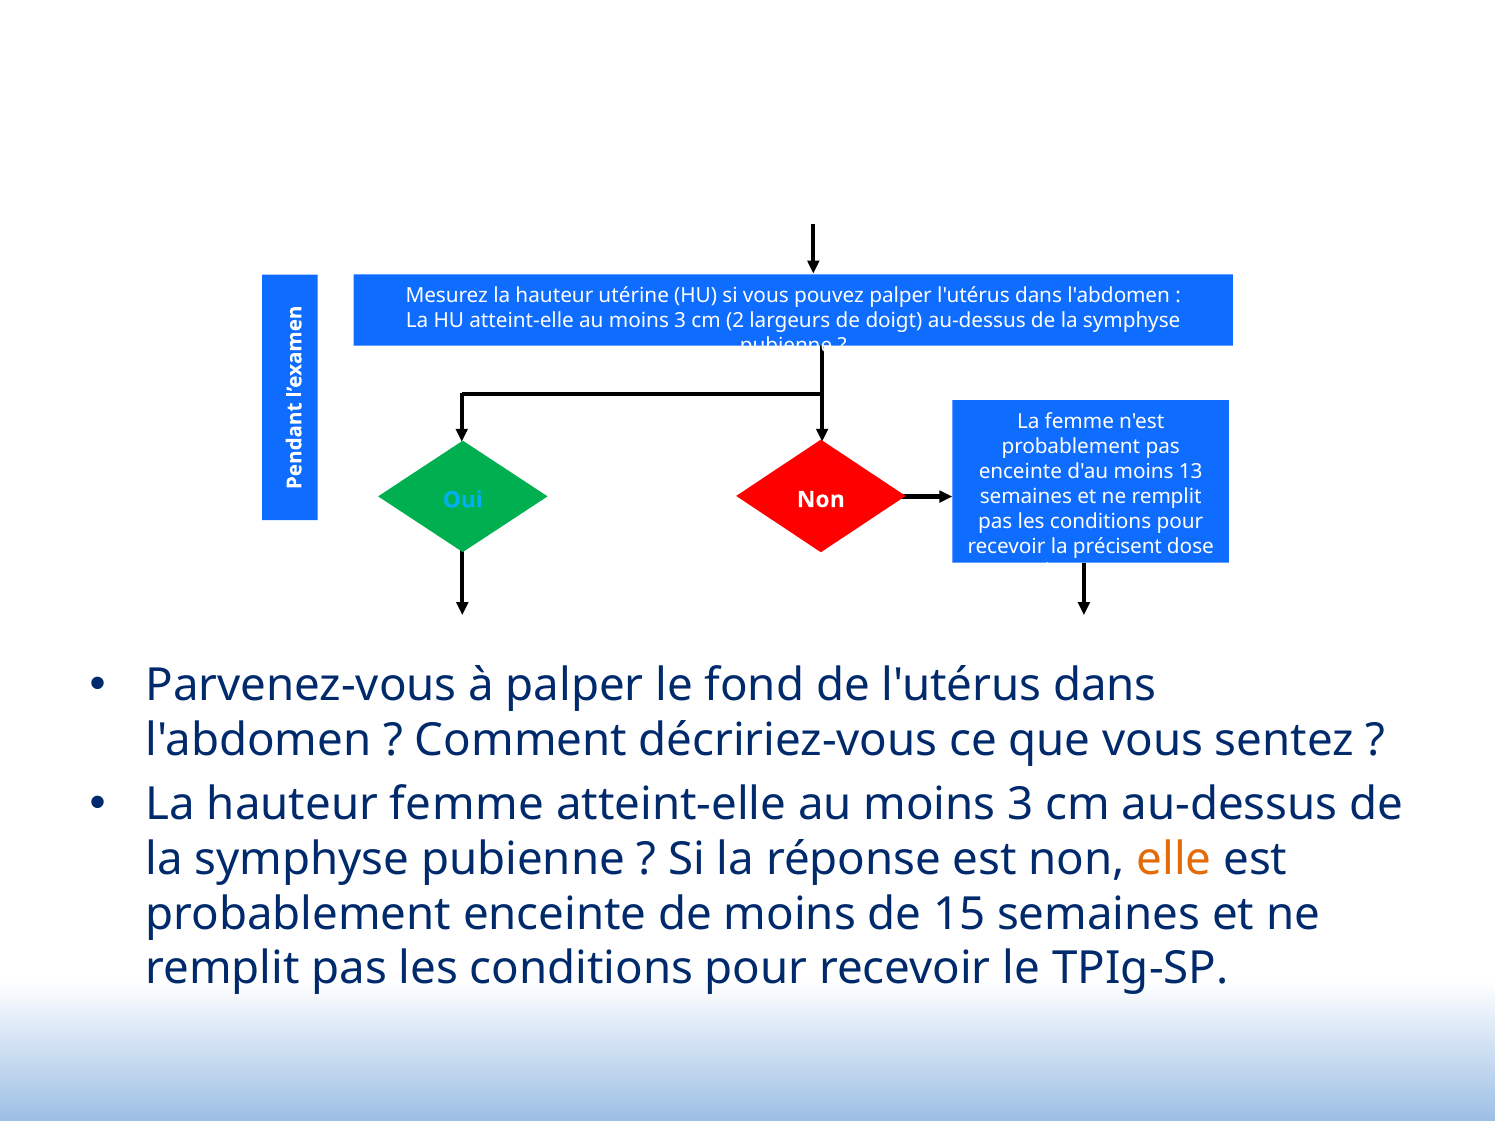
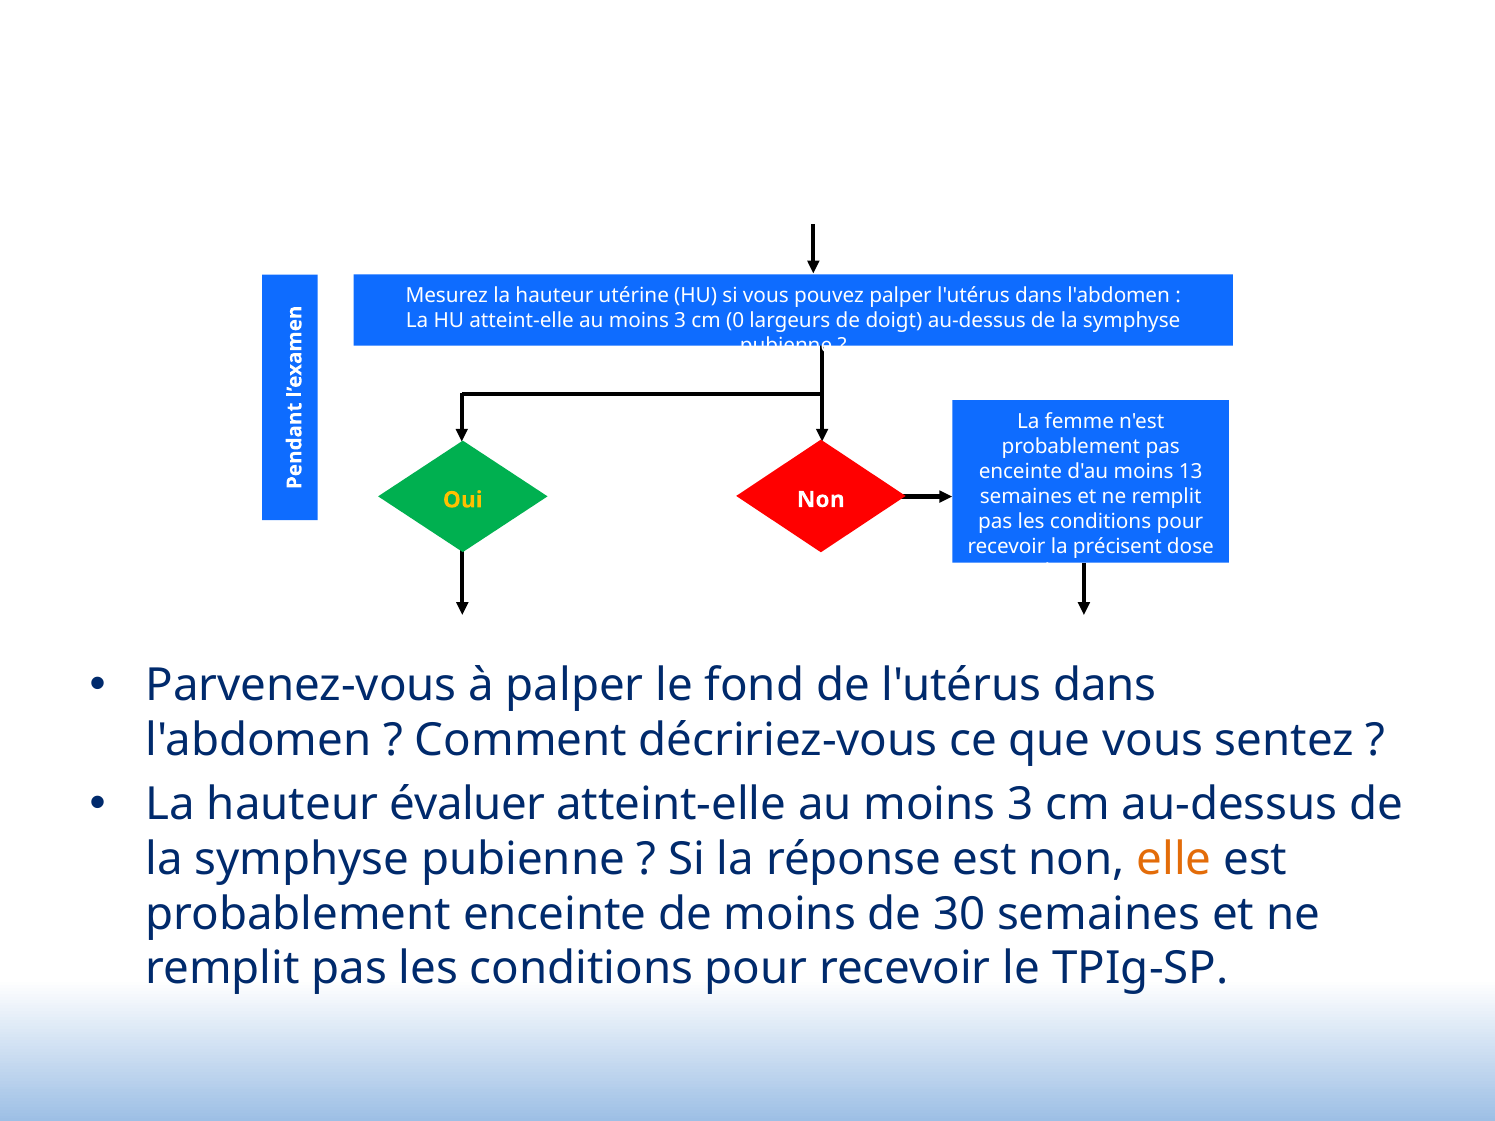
2: 2 -> 0
Oui colour: light blue -> yellow
hauteur femme: femme -> évaluer
15: 15 -> 30
